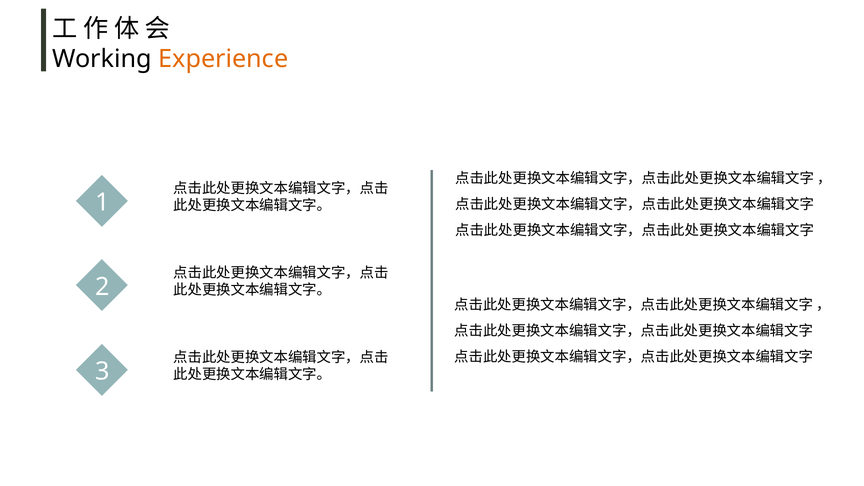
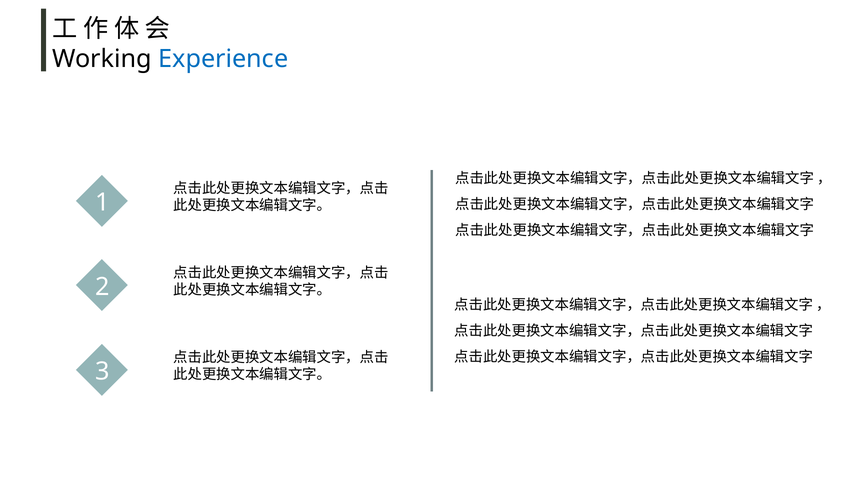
Experience colour: orange -> blue
